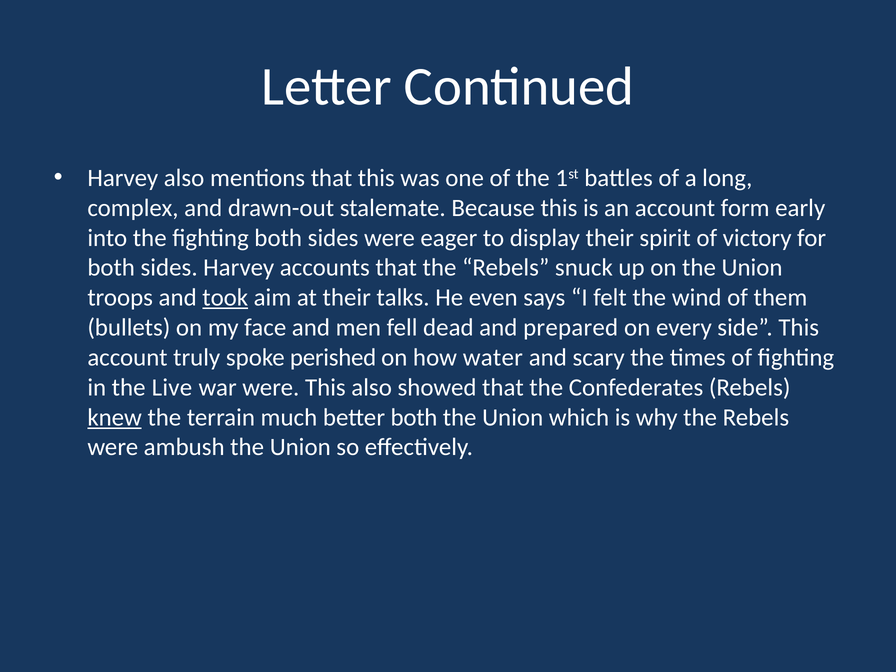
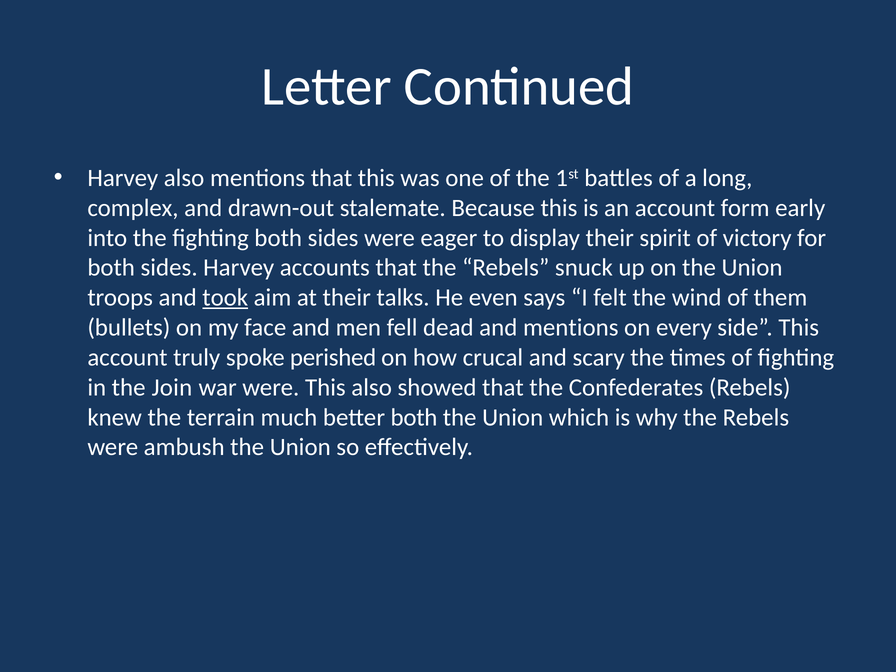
and prepared: prepared -> mentions
water: water -> crucal
Live: Live -> Join
knew underline: present -> none
